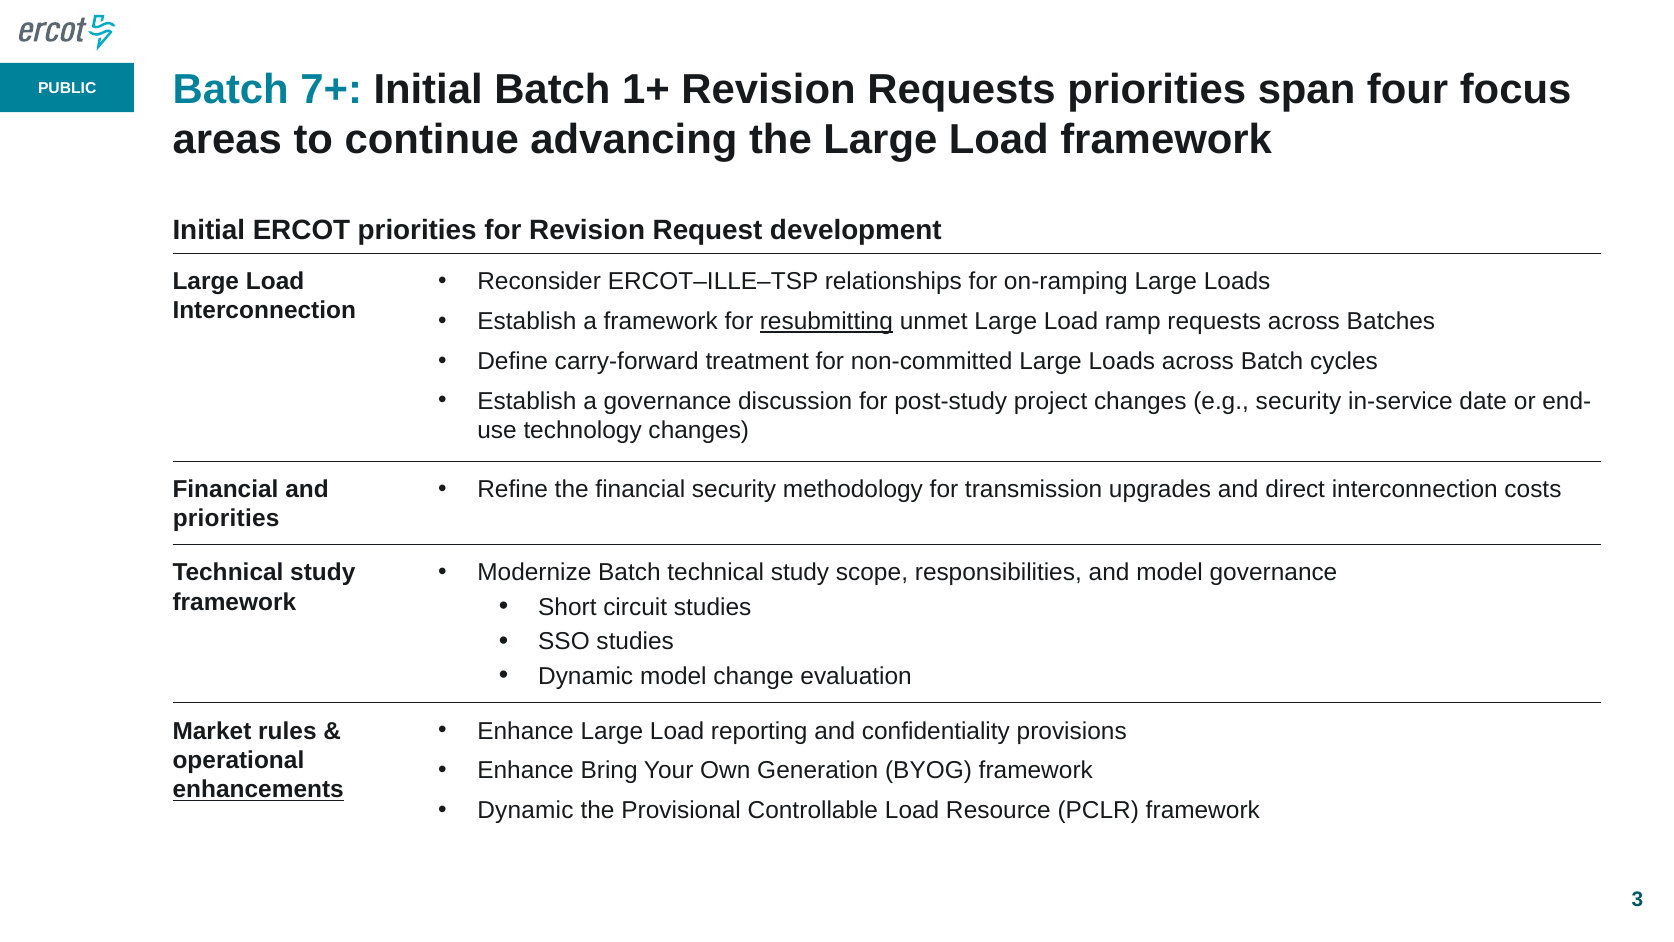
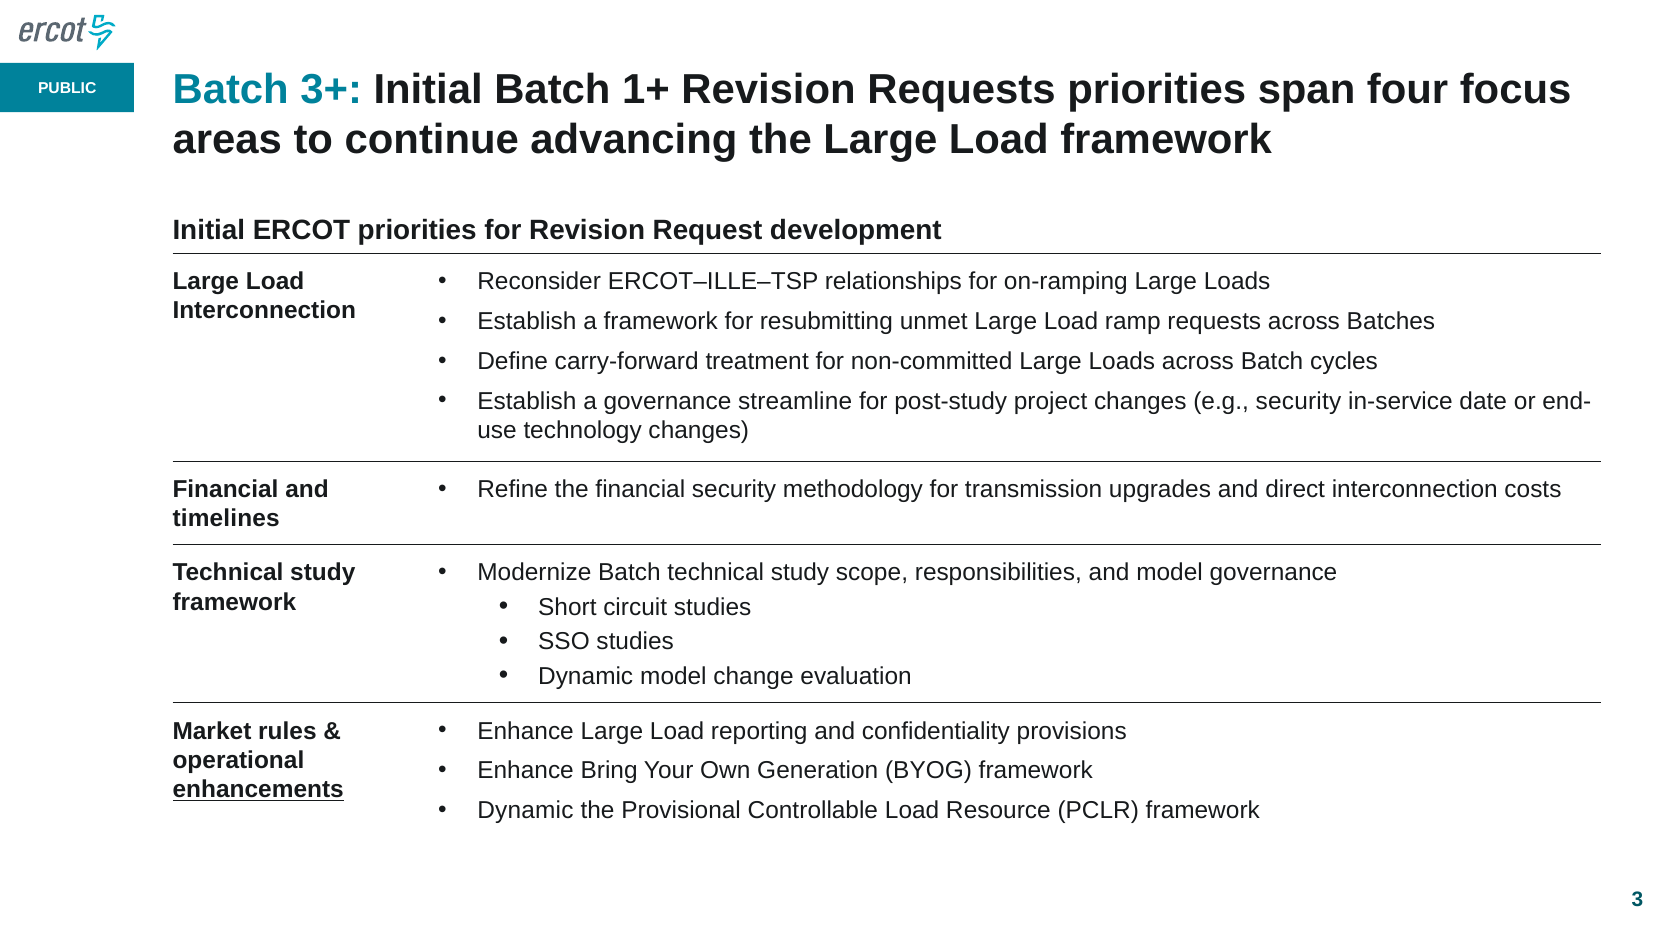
7+: 7+ -> 3+
resubmitting underline: present -> none
discussion: discussion -> streamline
priorities at (226, 519): priorities -> timelines
